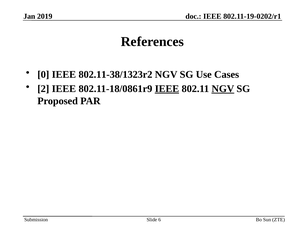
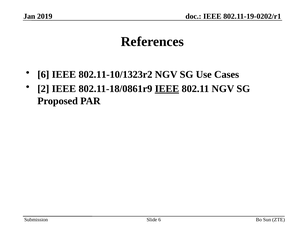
0 at (43, 74): 0 -> 6
802.11-38/1323r2: 802.11-38/1323r2 -> 802.11-10/1323r2
NGV at (223, 89) underline: present -> none
